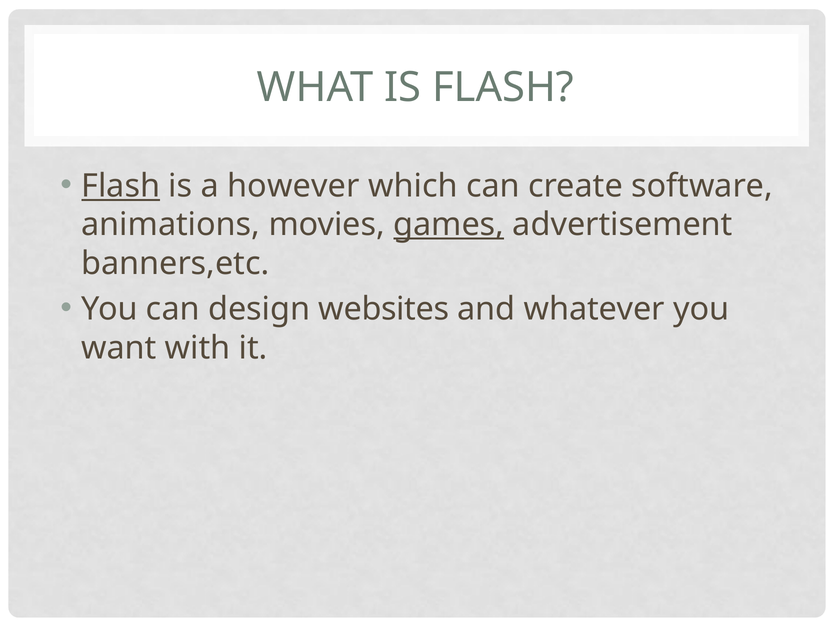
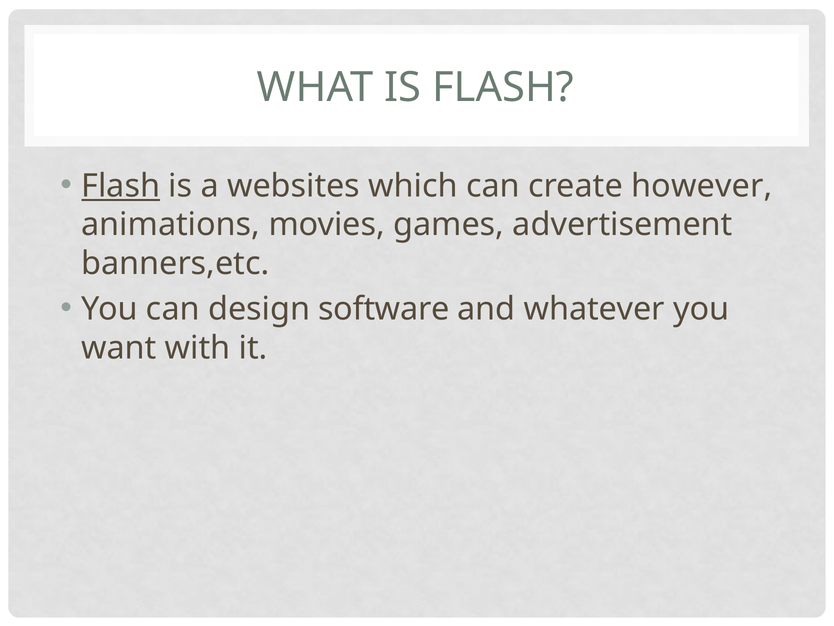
however: however -> websites
software: software -> however
games underline: present -> none
websites: websites -> software
